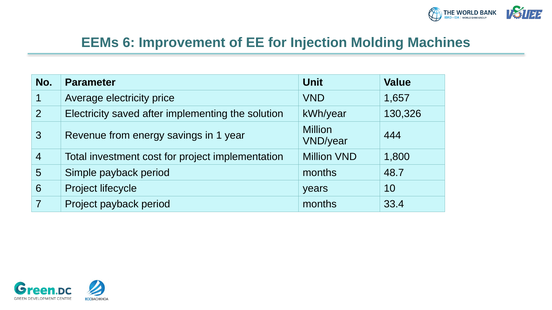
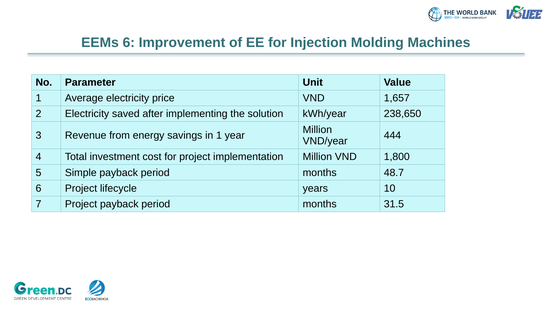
130,326: 130,326 -> 238,650
33.4: 33.4 -> 31.5
